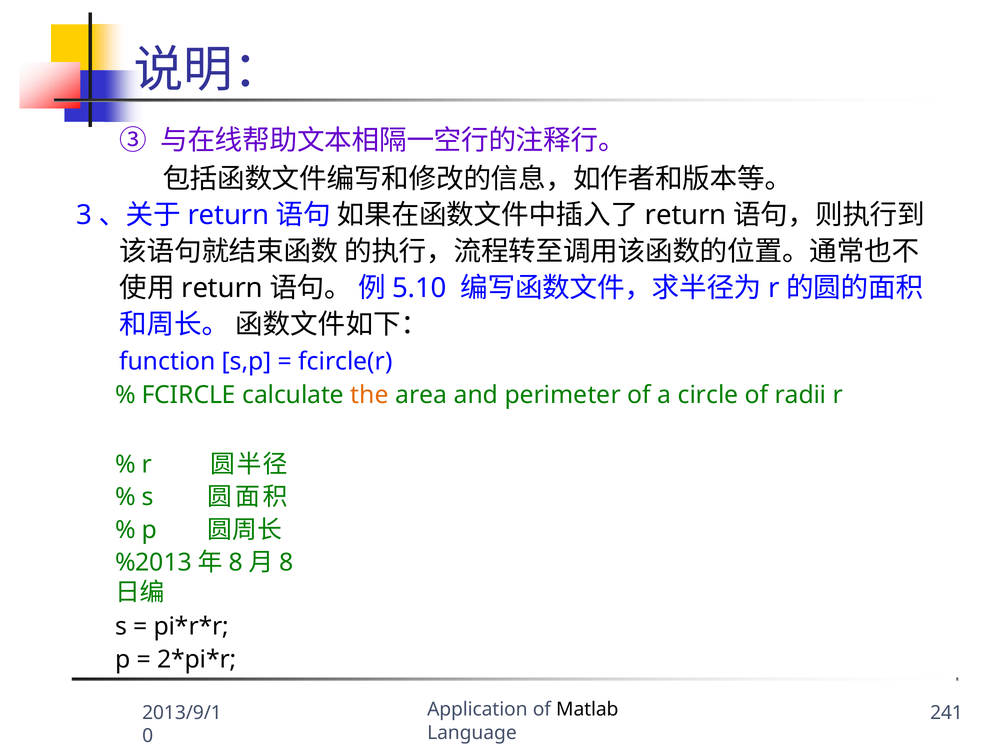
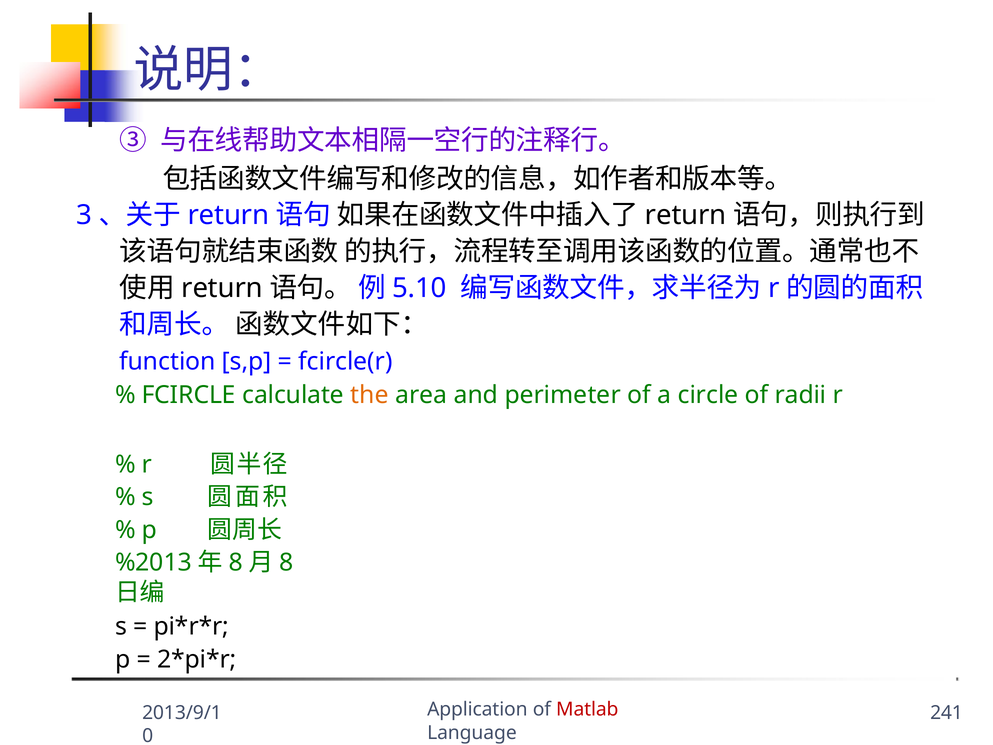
Matlab colour: black -> red
